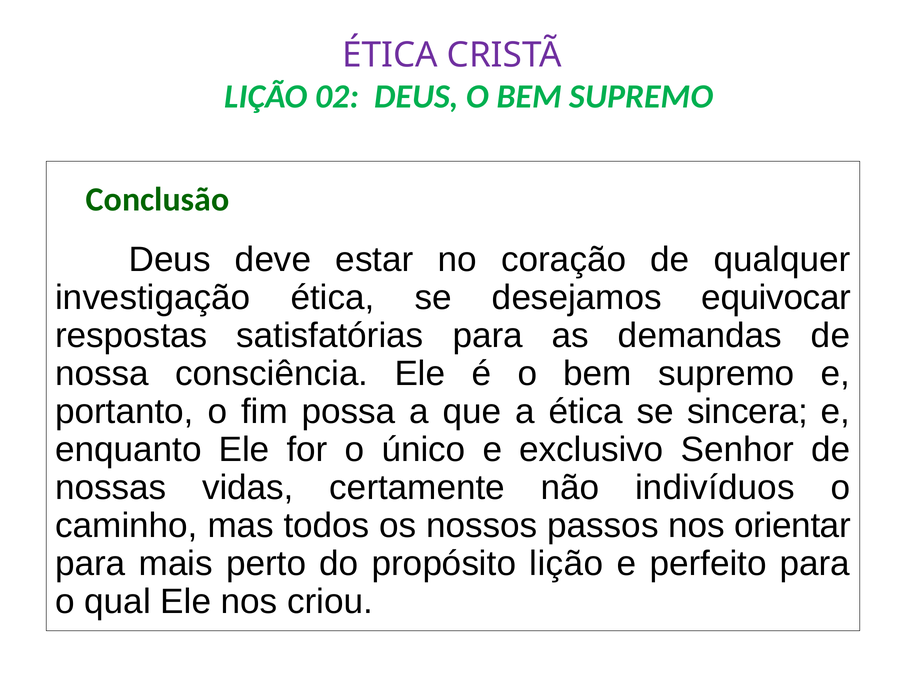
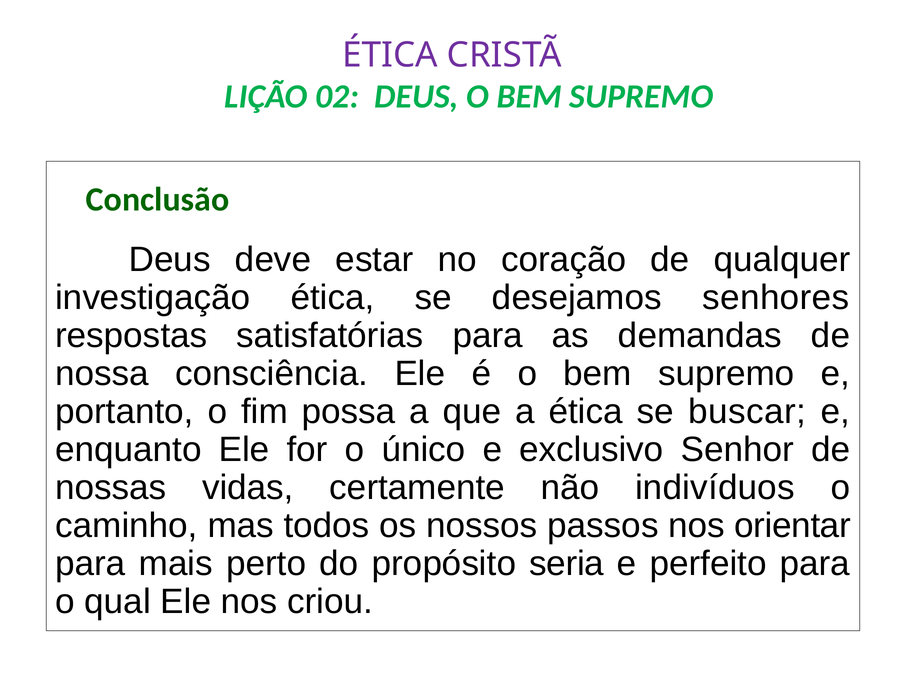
equivocar: equivocar -> senhores
sincera: sincera -> buscar
propósito lição: lição -> seria
